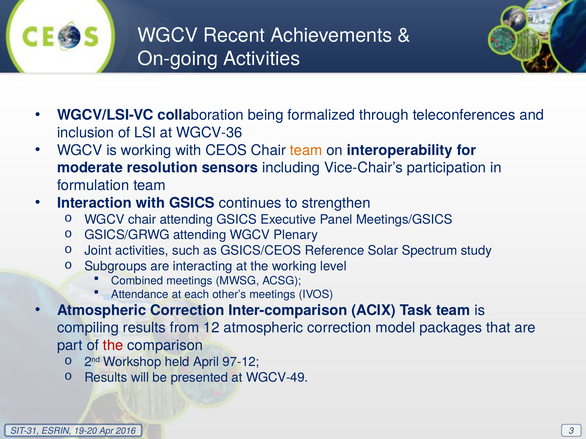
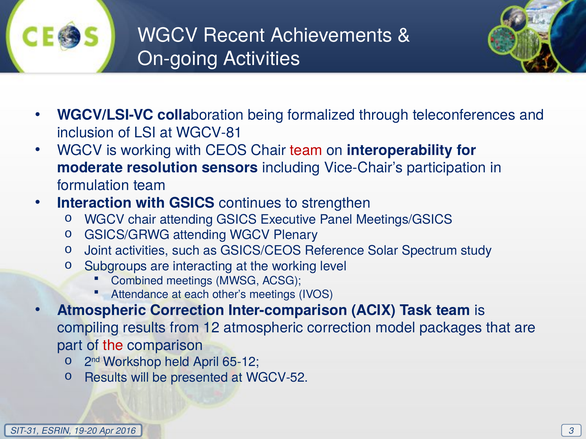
WGCV-36: WGCV-36 -> WGCV-81
team at (306, 150) colour: orange -> red
97-12: 97-12 -> 65-12
WGCV-49: WGCV-49 -> WGCV-52
